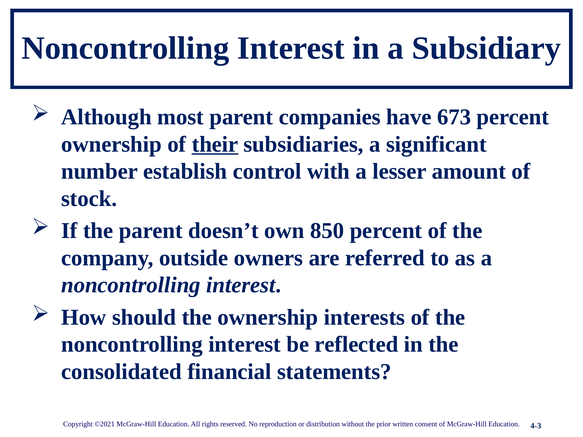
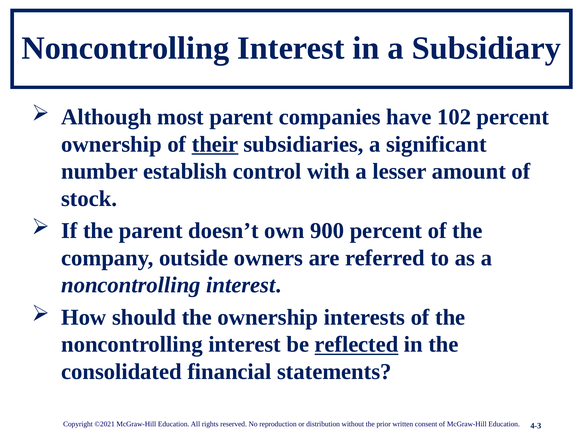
673: 673 -> 102
850: 850 -> 900
reflected underline: none -> present
